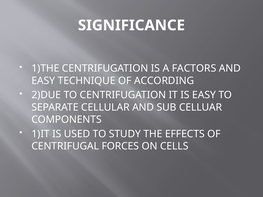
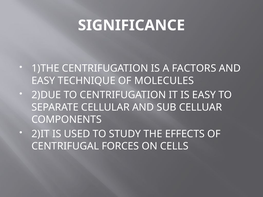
ACCORDING: ACCORDING -> MOLECULES
1)IT: 1)IT -> 2)IT
